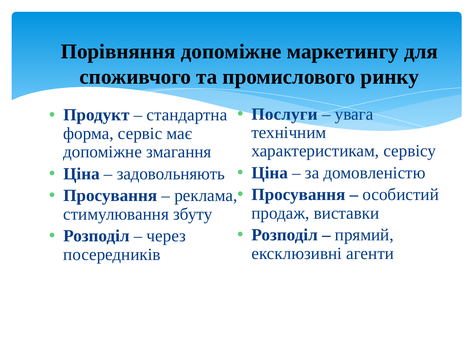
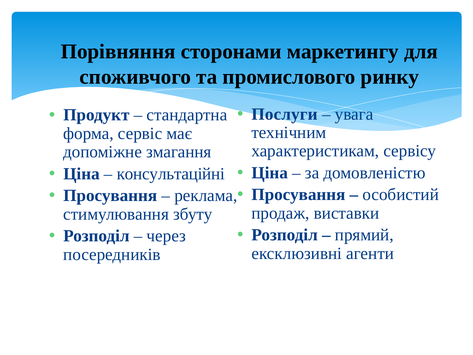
Порівняння допоміжне: допоміжне -> сторонами
задовольняють: задовольняють -> консультаційні
